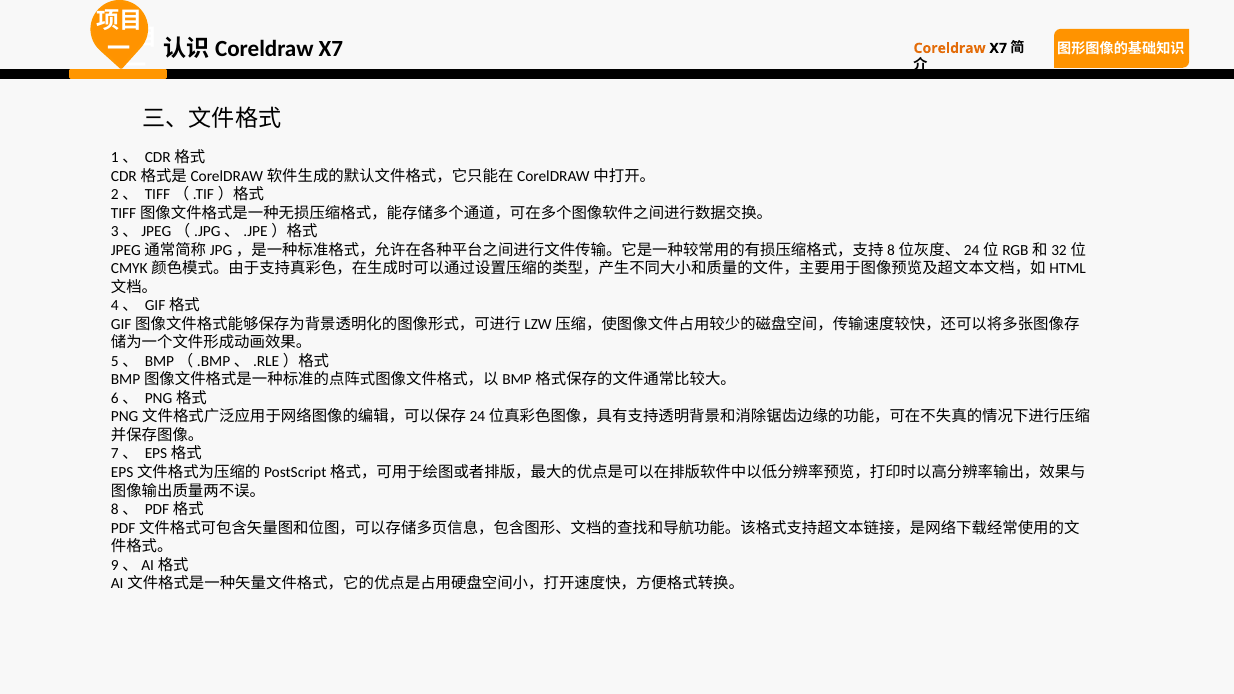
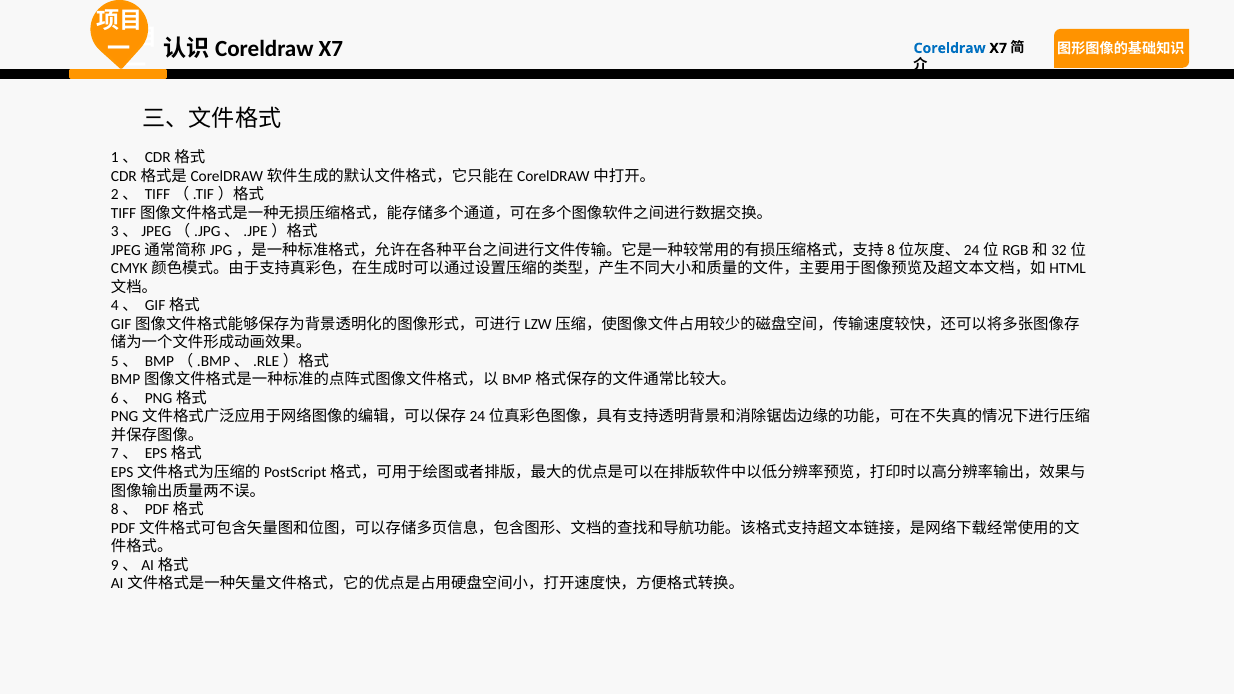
Coreldraw colour: orange -> blue
